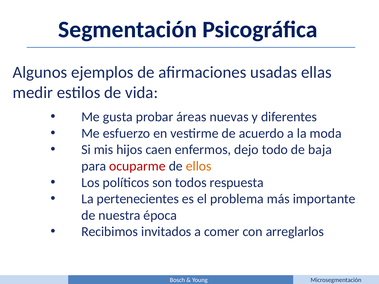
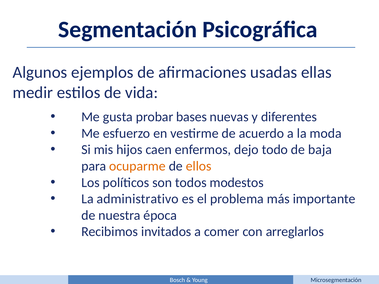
áreas: áreas -> bases
ocuparme colour: red -> orange
respuesta: respuesta -> modestos
pertenecientes: pertenecientes -> administrativo
